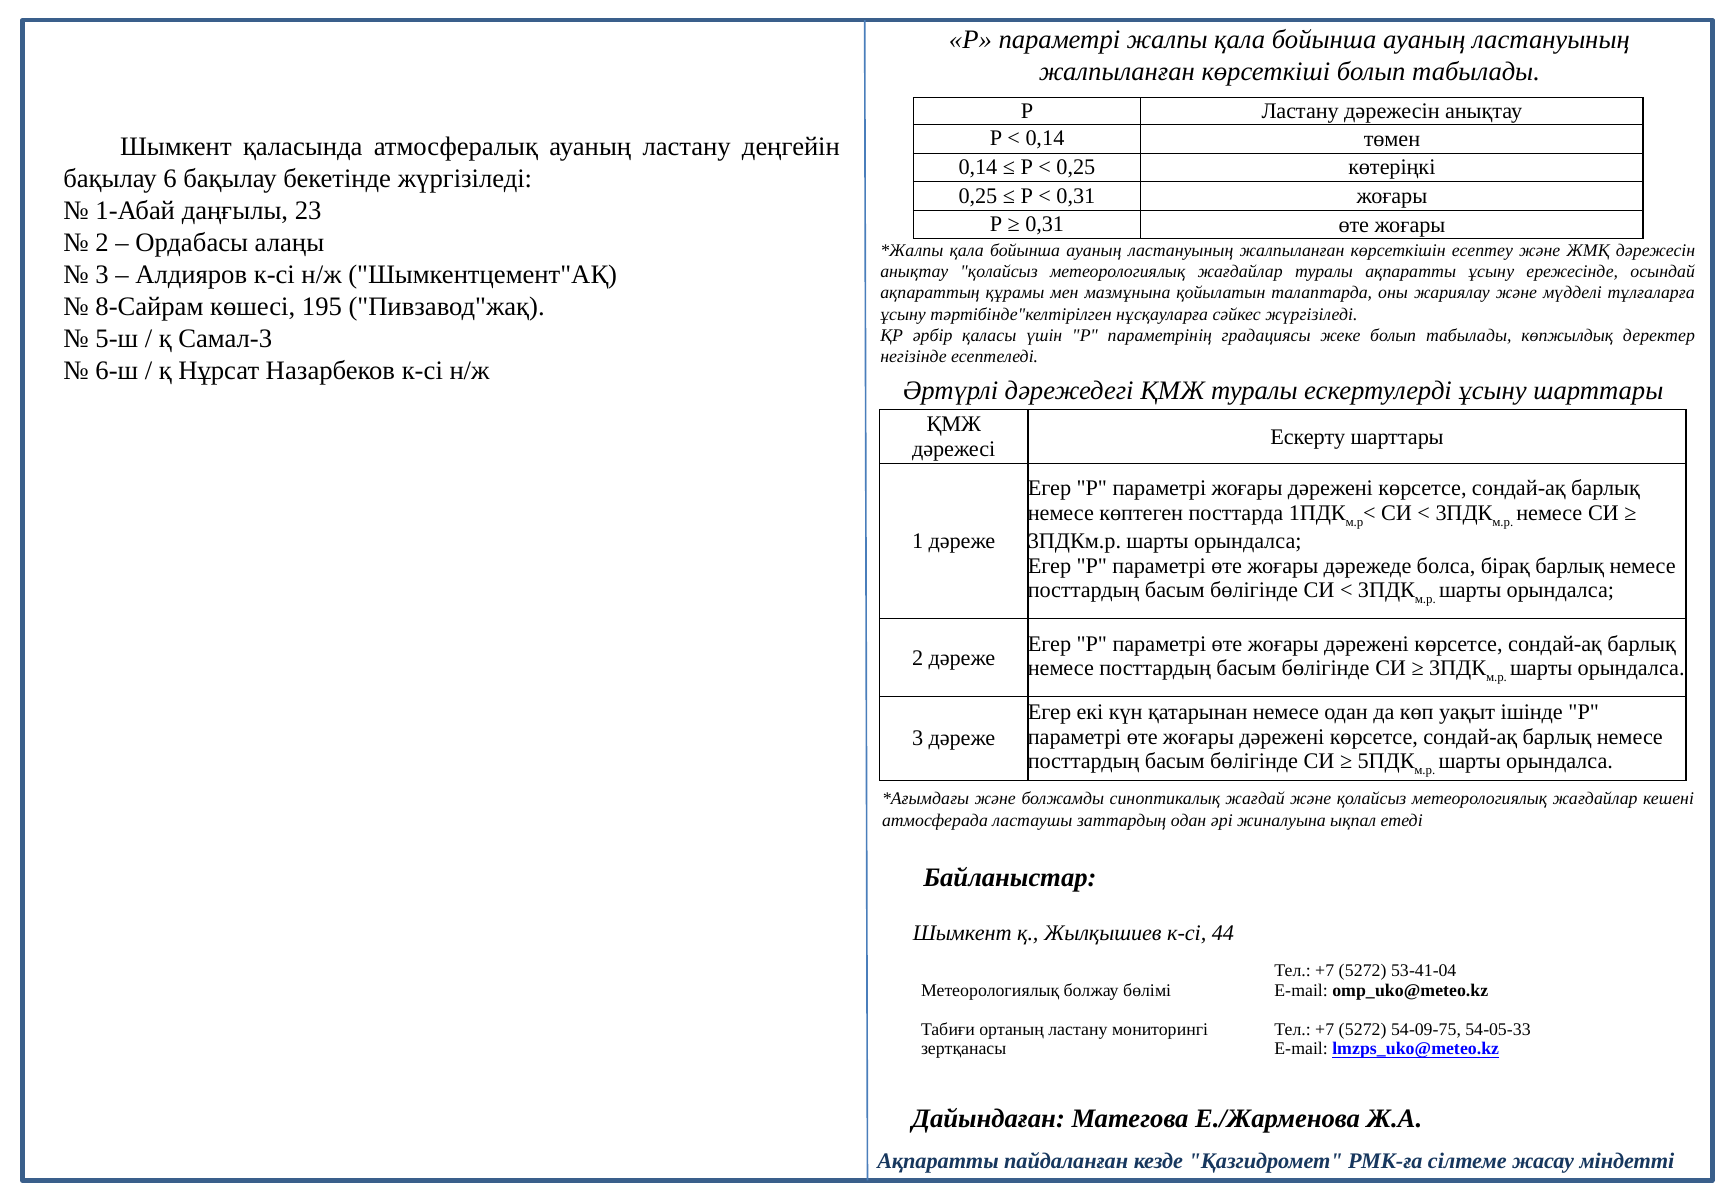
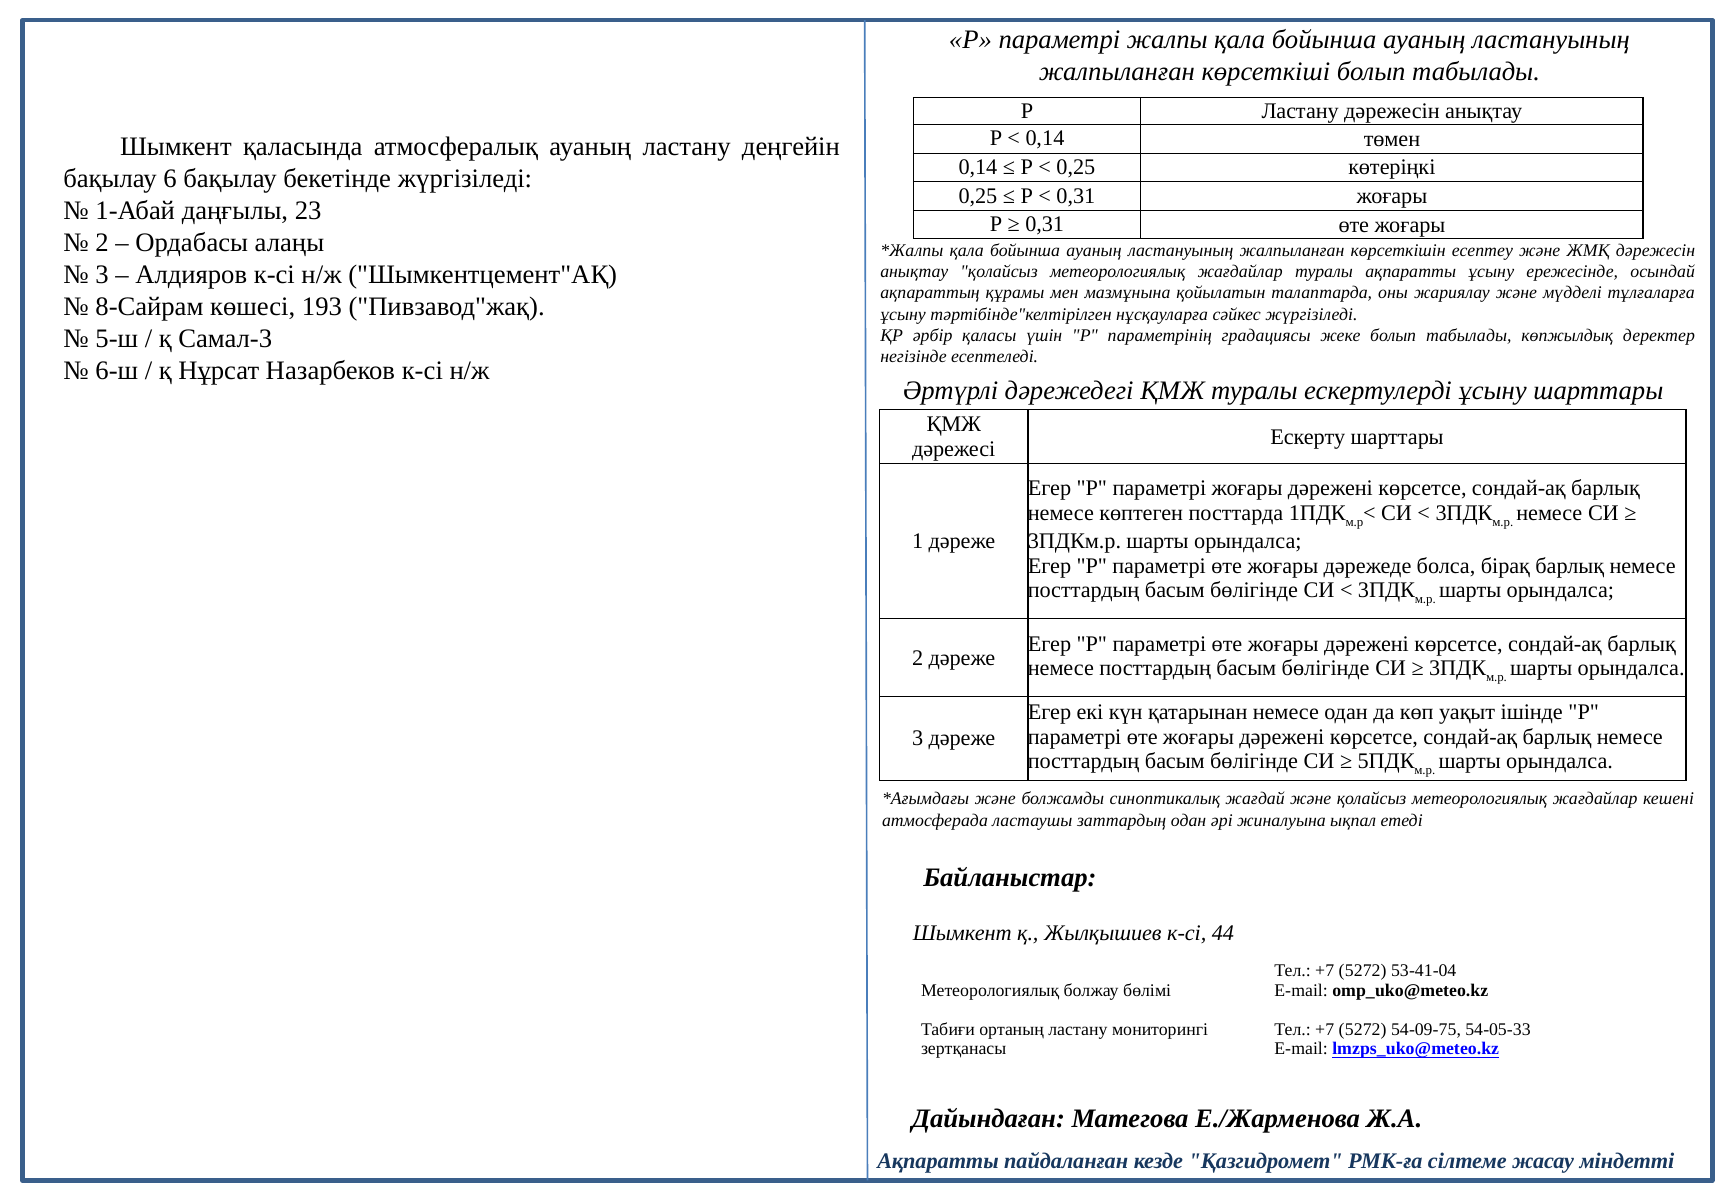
195: 195 -> 193
